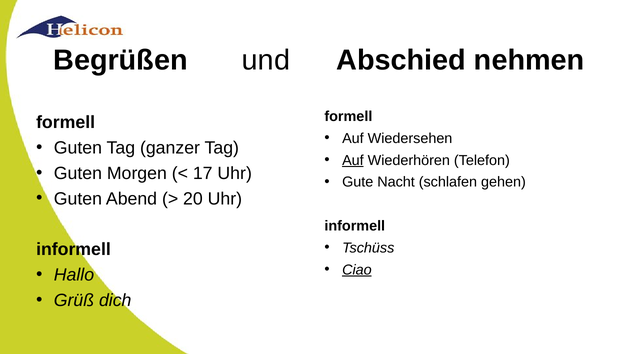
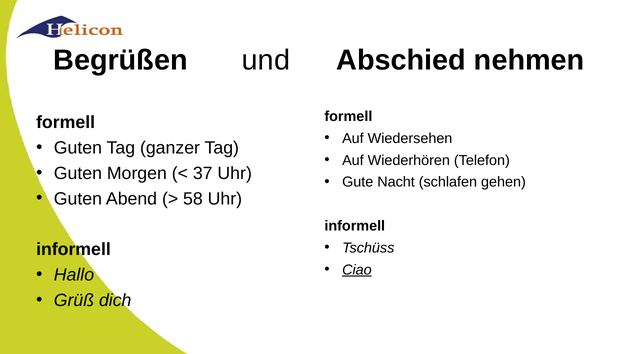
Auf at (353, 160) underline: present -> none
17: 17 -> 37
20: 20 -> 58
